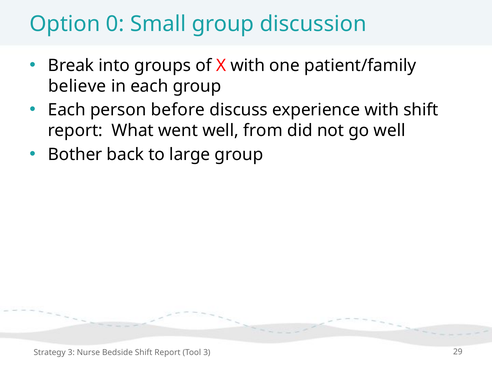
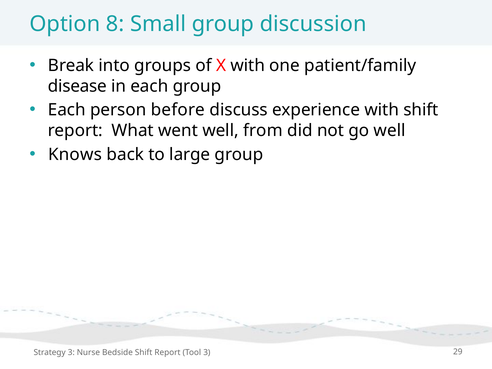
0: 0 -> 8
believe: believe -> disease
Bother: Bother -> Knows
